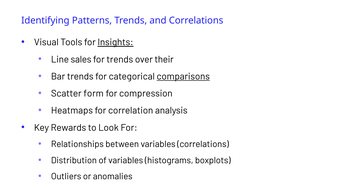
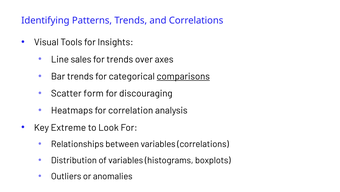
Insights underline: present -> none
their: their -> axes
compression: compression -> discouraging
Rewards: Rewards -> Extreme
